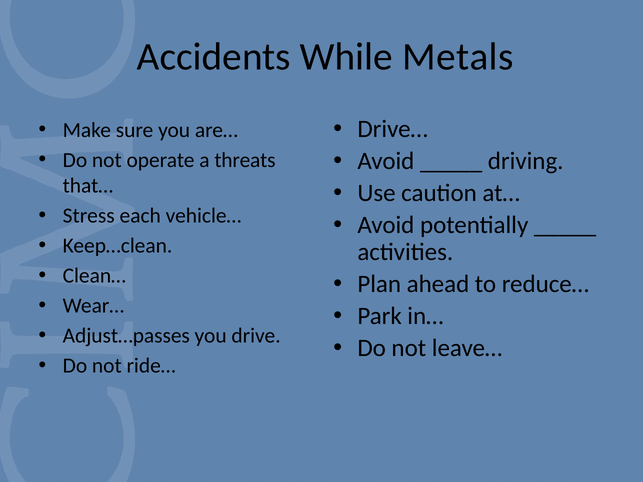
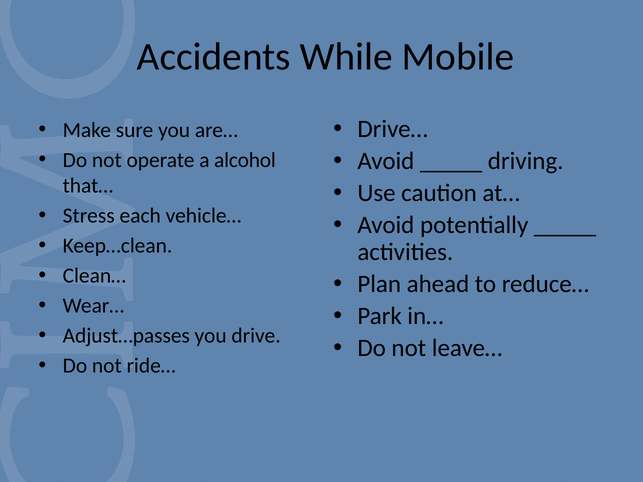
Metals: Metals -> Mobile
threats: threats -> alcohol
